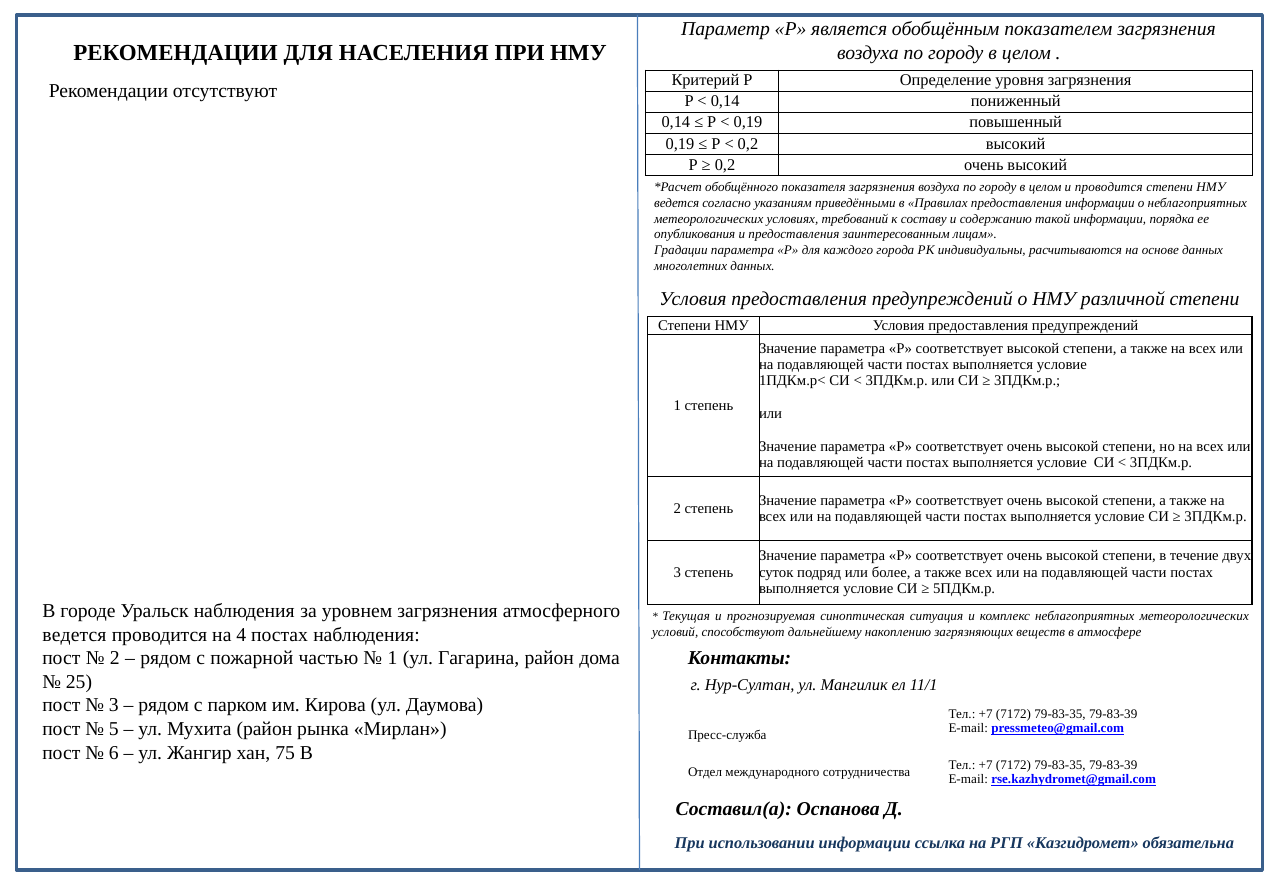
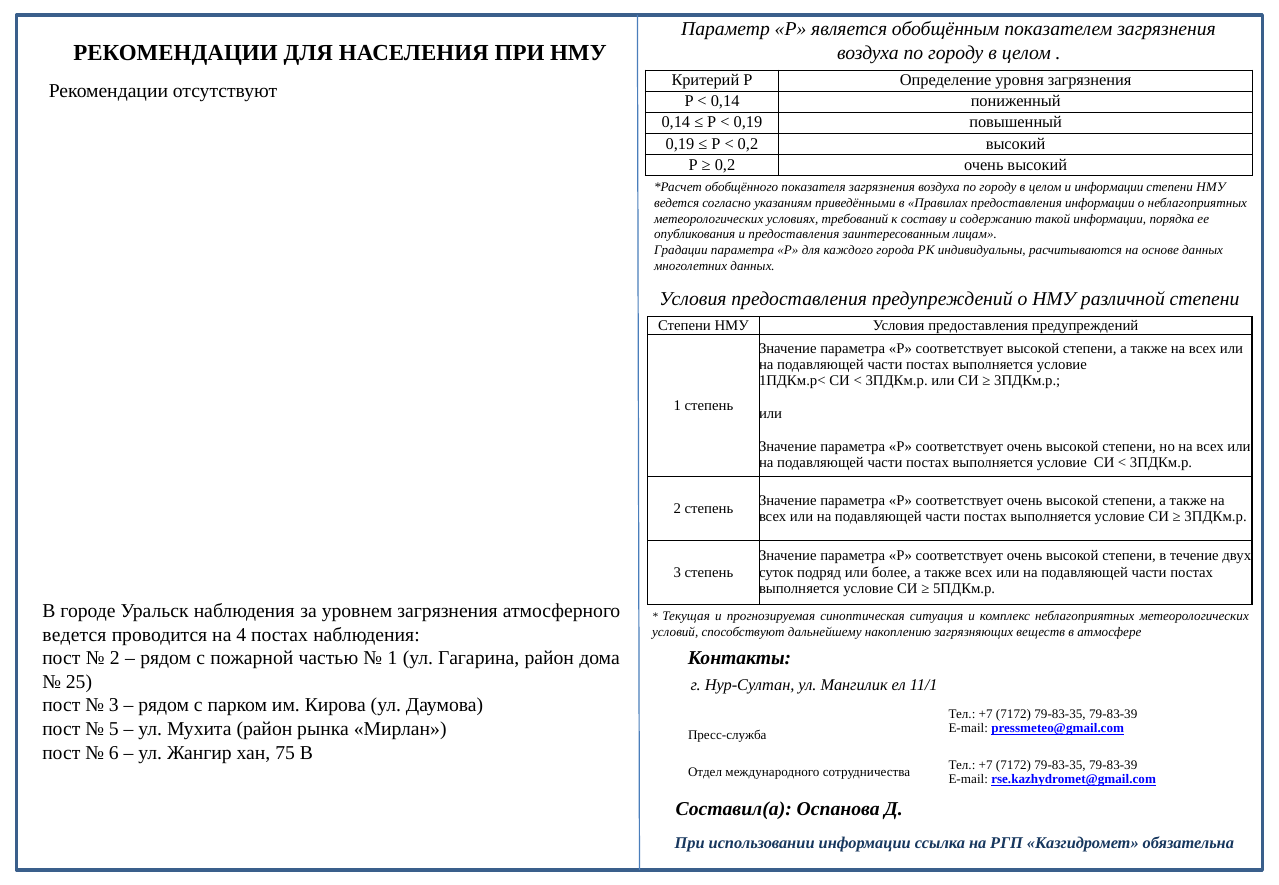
и проводится: проводится -> информации
